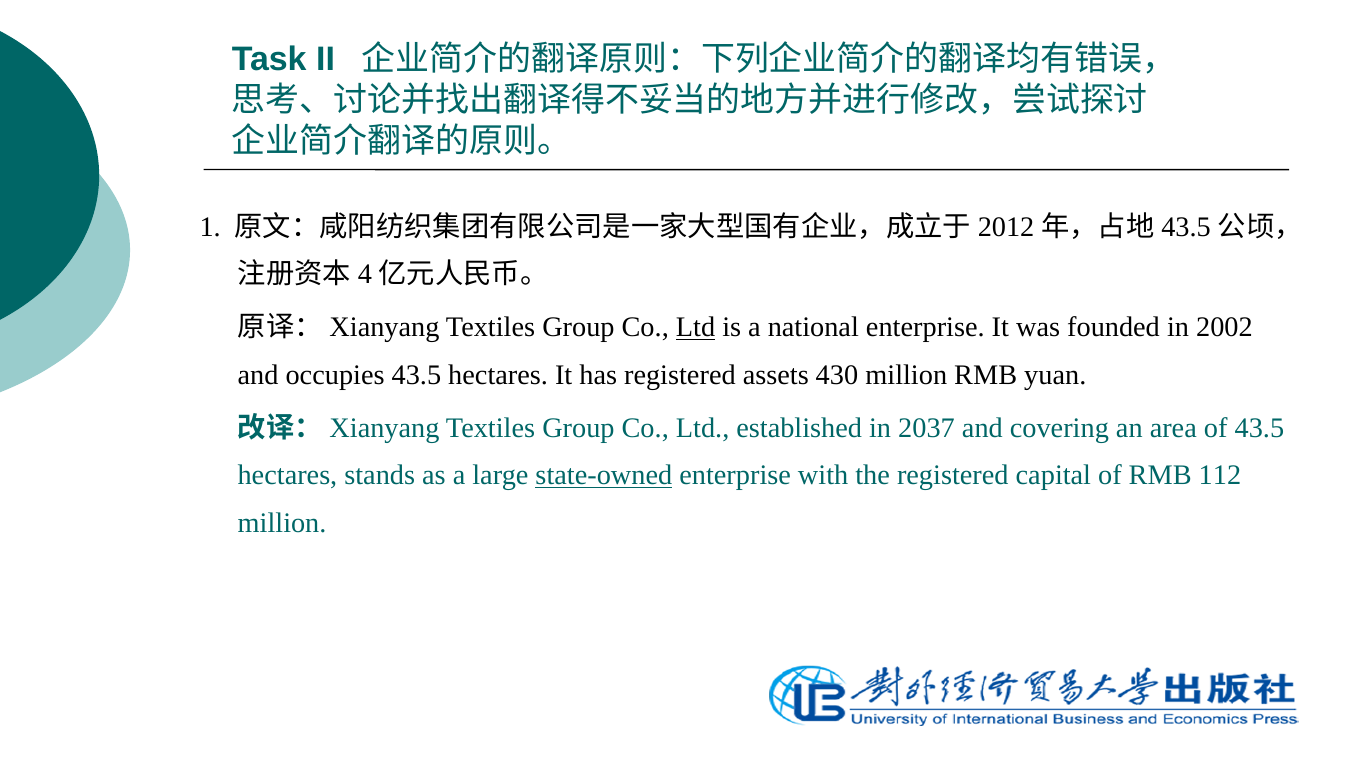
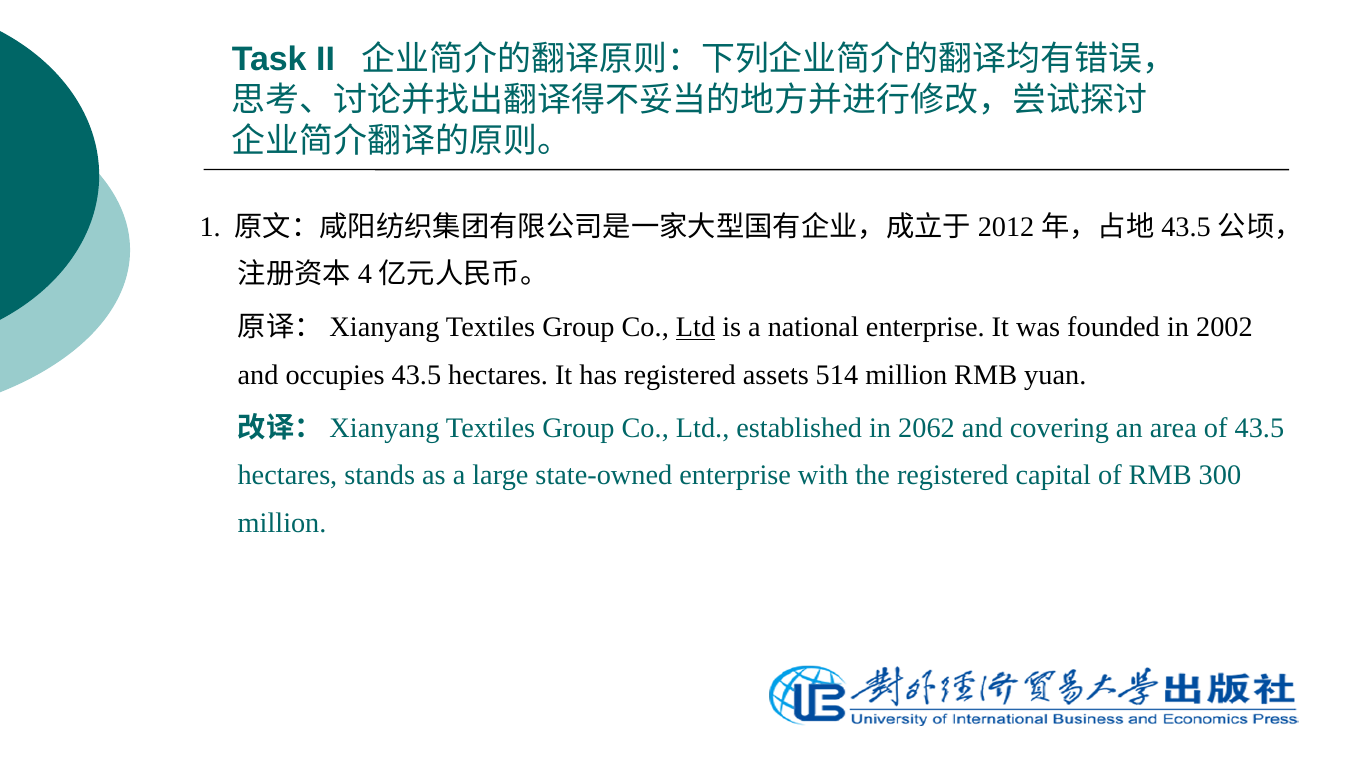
430: 430 -> 514
2037: 2037 -> 2062
state-owned underline: present -> none
112: 112 -> 300
